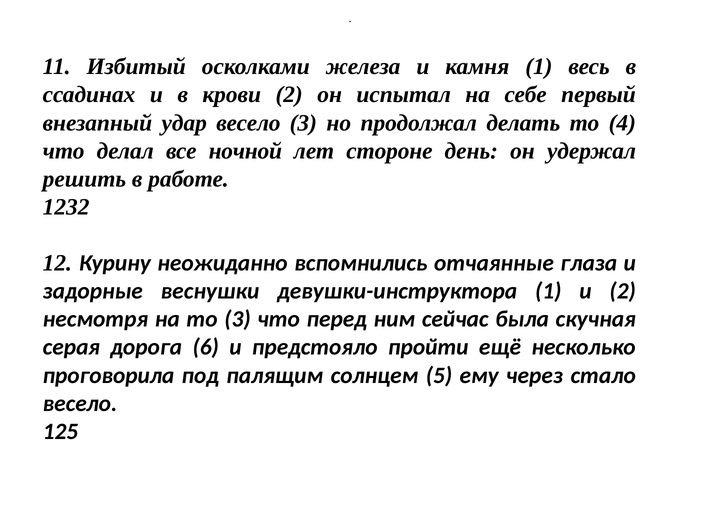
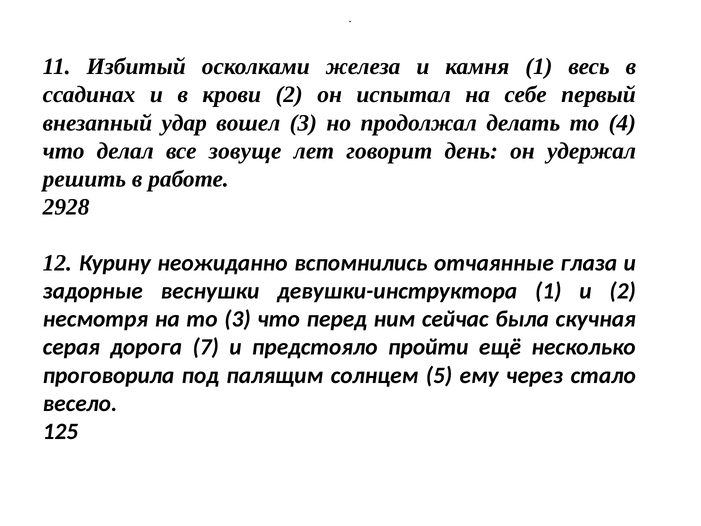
удар весело: весело -> вошел
ночной: ночной -> зовуще
стороне: стороне -> говорит
1232: 1232 -> 2928
6: 6 -> 7
